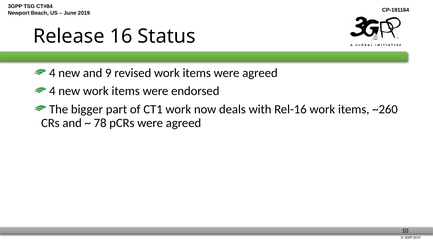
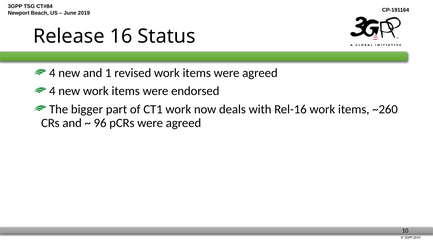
9: 9 -> 1
78: 78 -> 96
